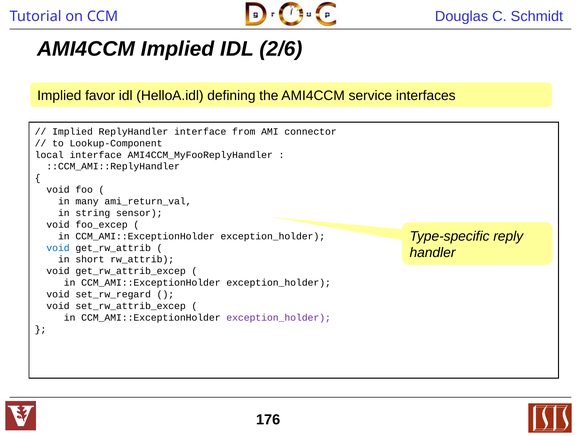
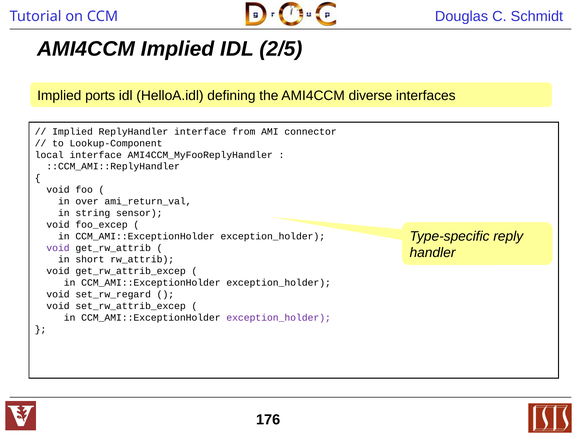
2/6: 2/6 -> 2/5
favor: favor -> ports
service: service -> diverse
many: many -> over
void at (58, 248) colour: blue -> purple
